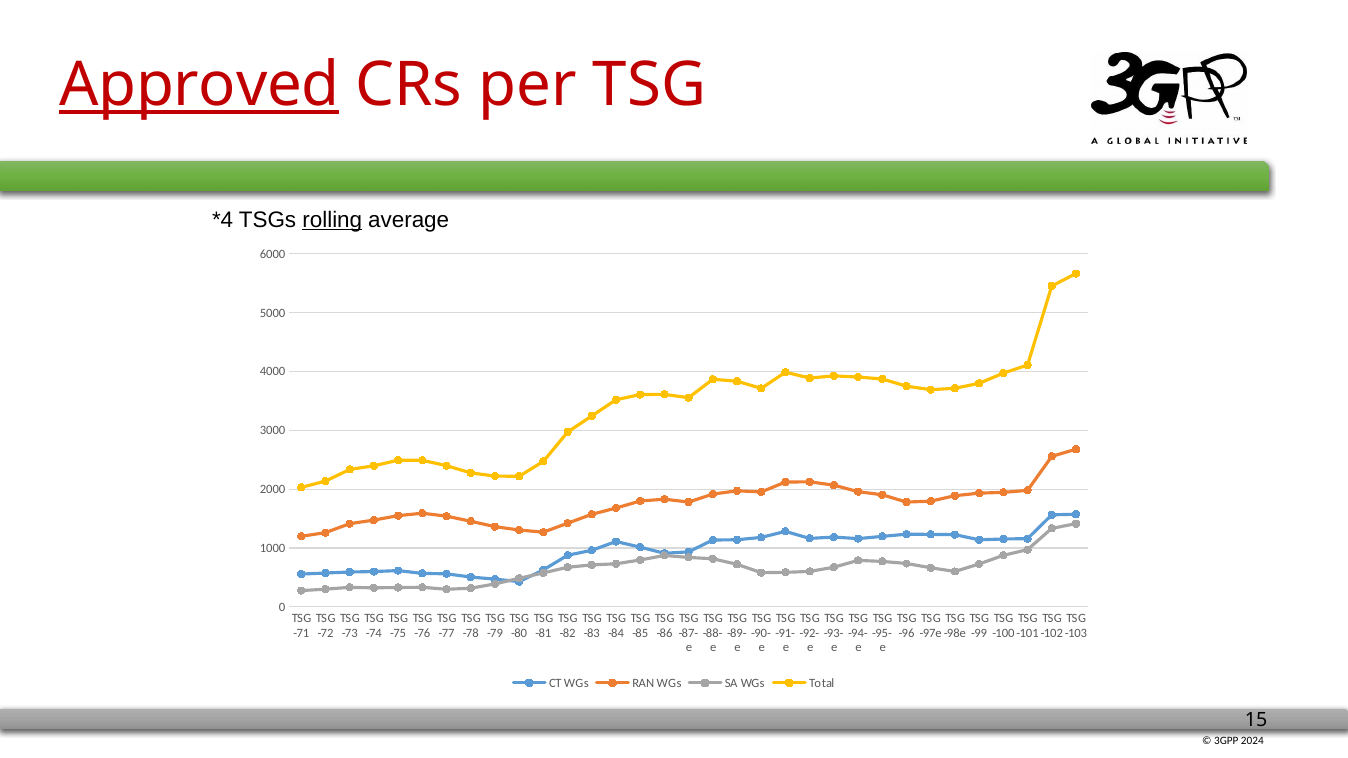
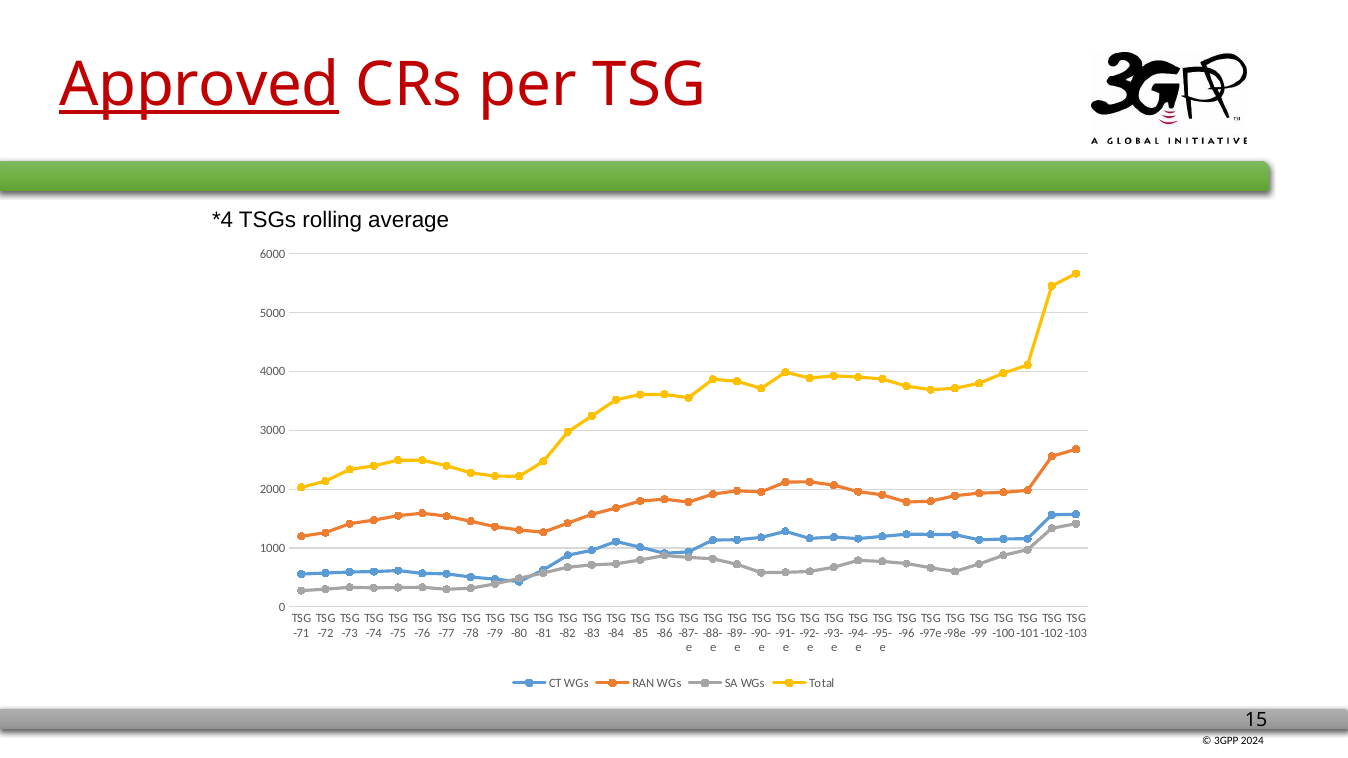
rolling underline: present -> none
